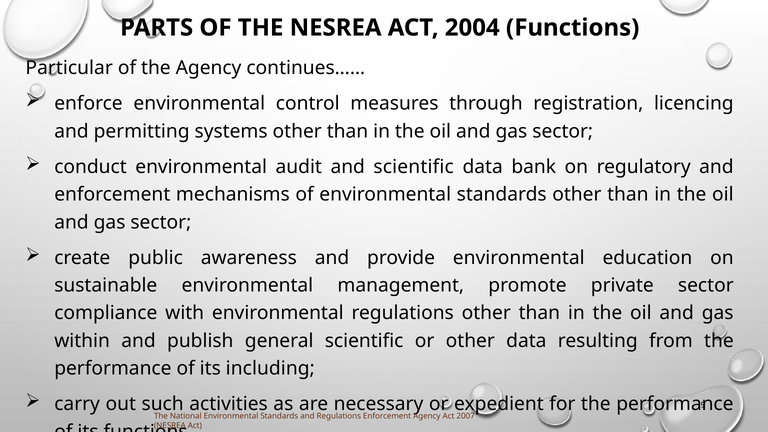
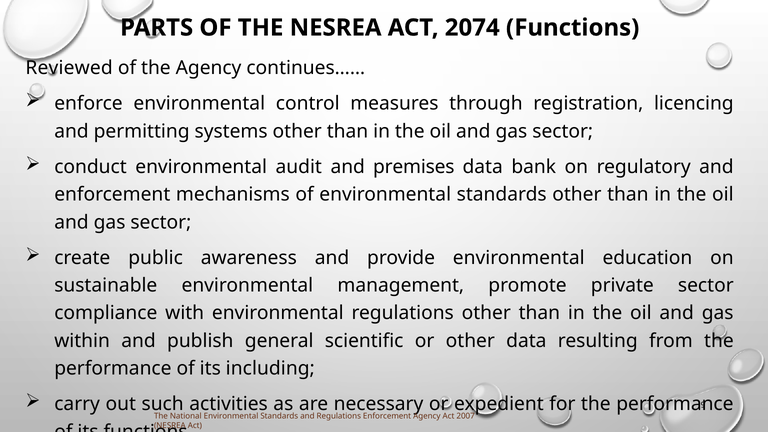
2004: 2004 -> 2074
Particular: Particular -> Reviewed
and scientific: scientific -> premises
